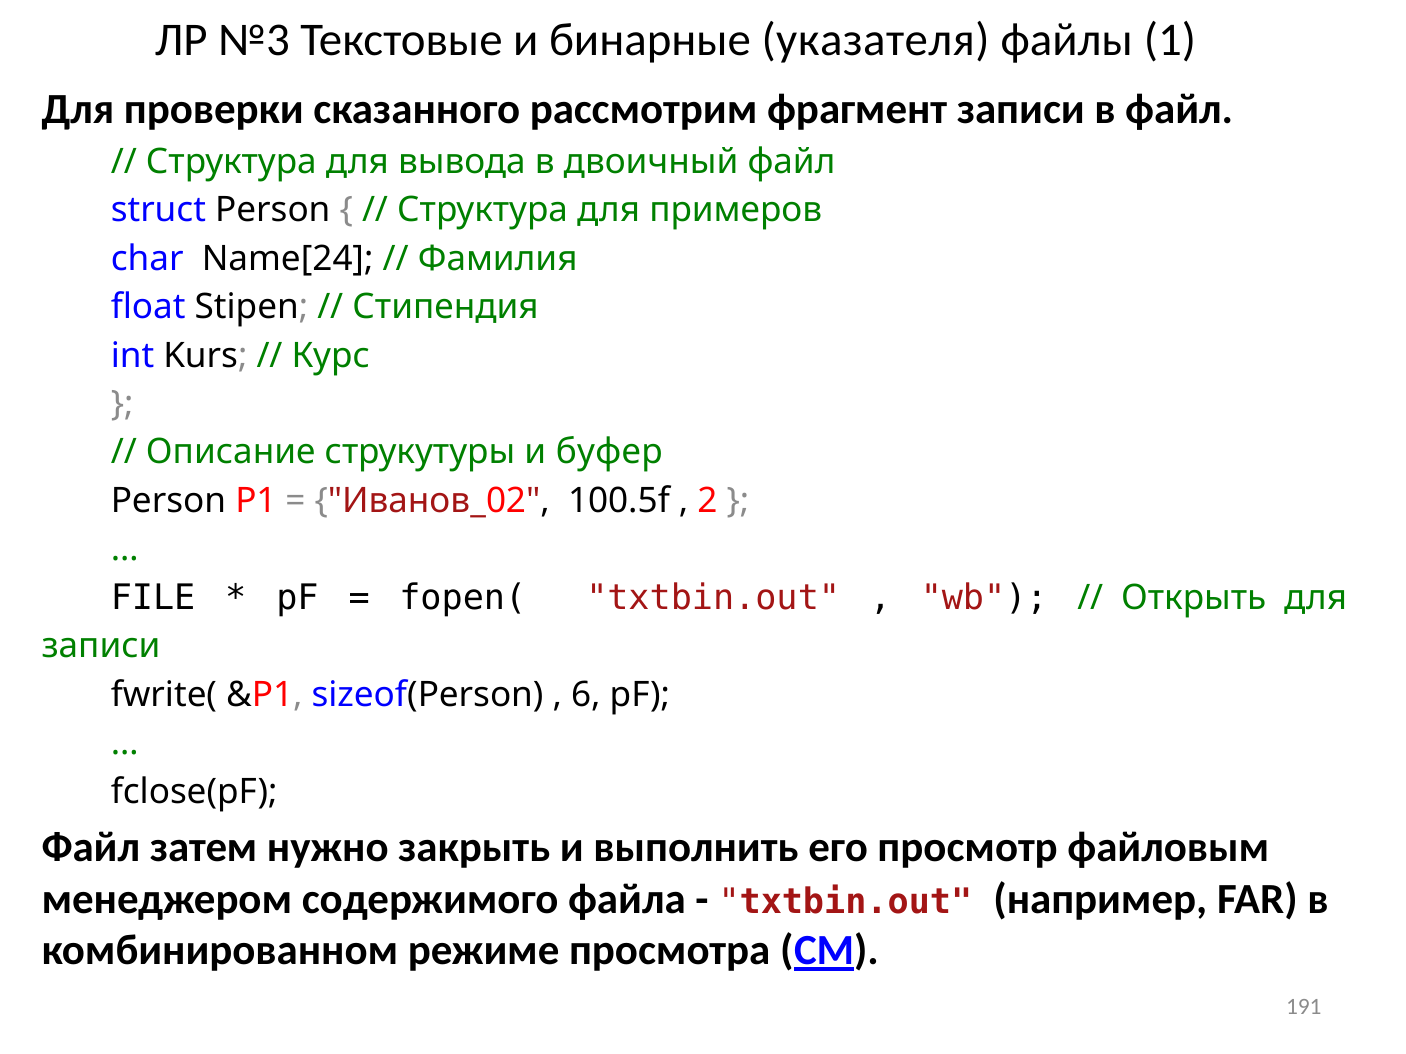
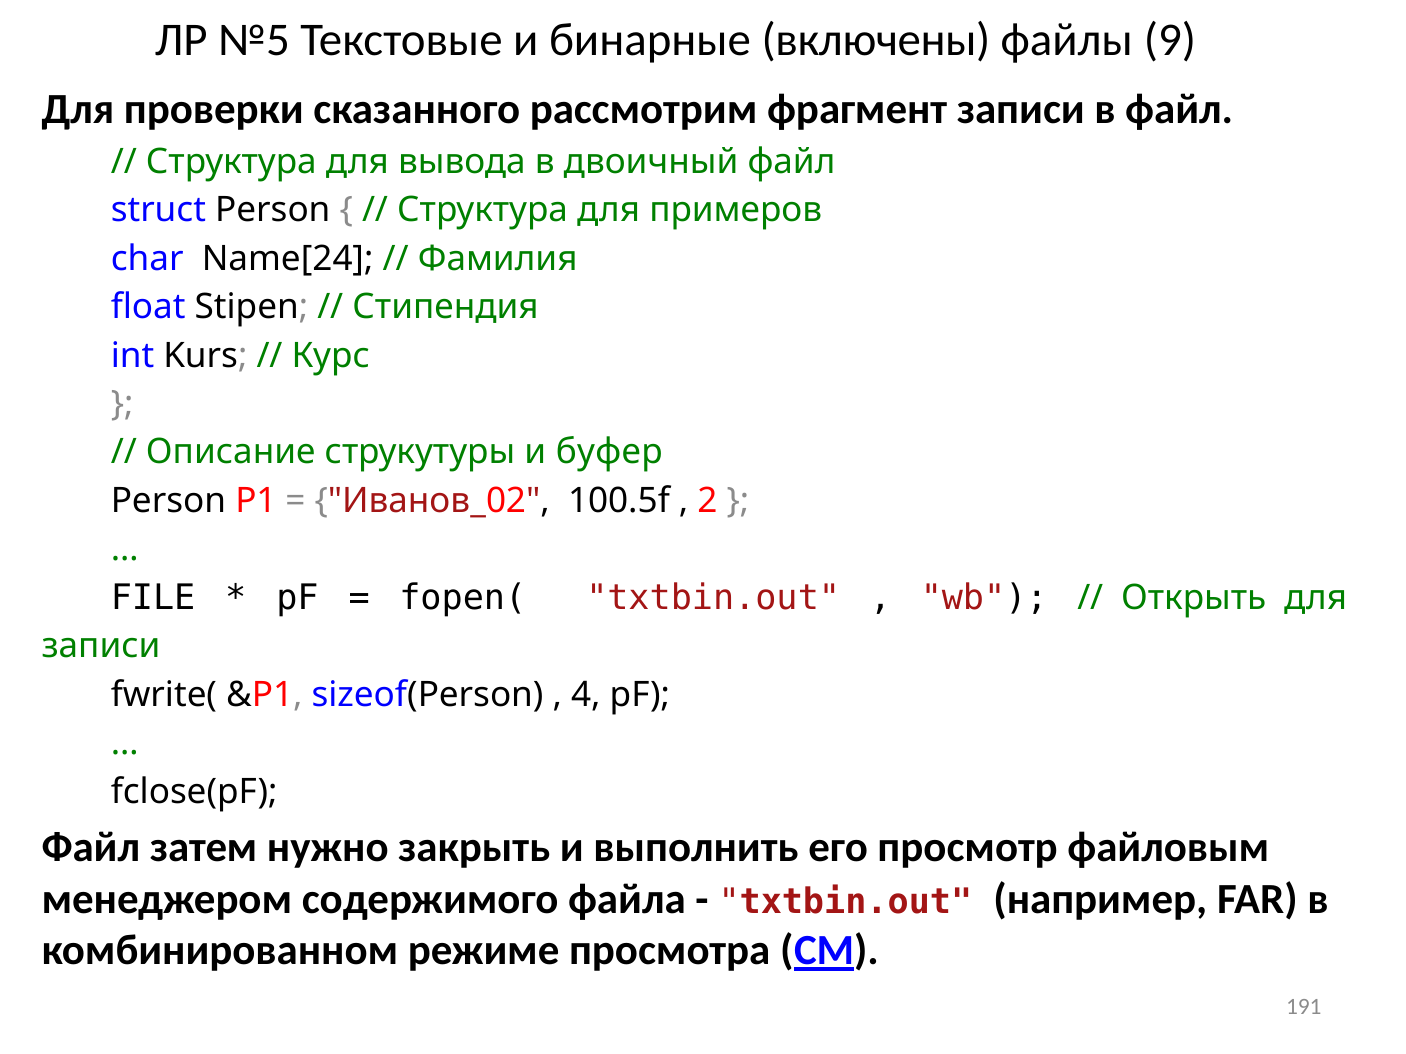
№3: №3 -> №5
указателя: указателя -> включены
1: 1 -> 9
6: 6 -> 4
